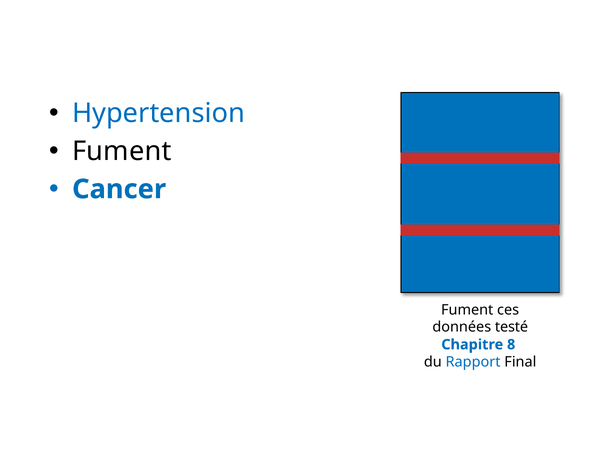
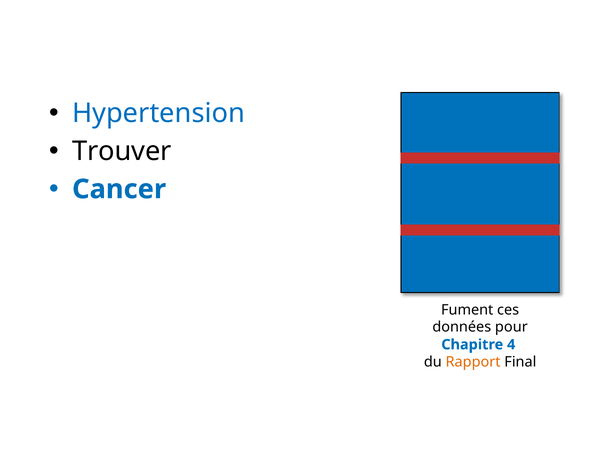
Fument at (122, 151): Fument -> Trouver
testé: testé -> pour
8: 8 -> 4
Rapport colour: blue -> orange
